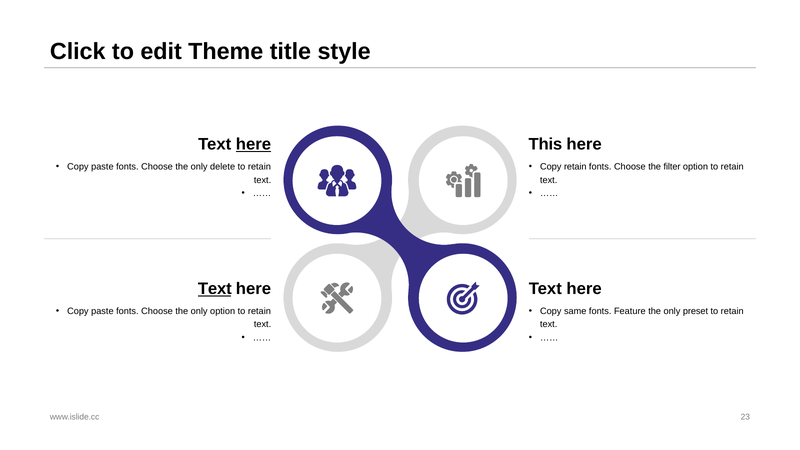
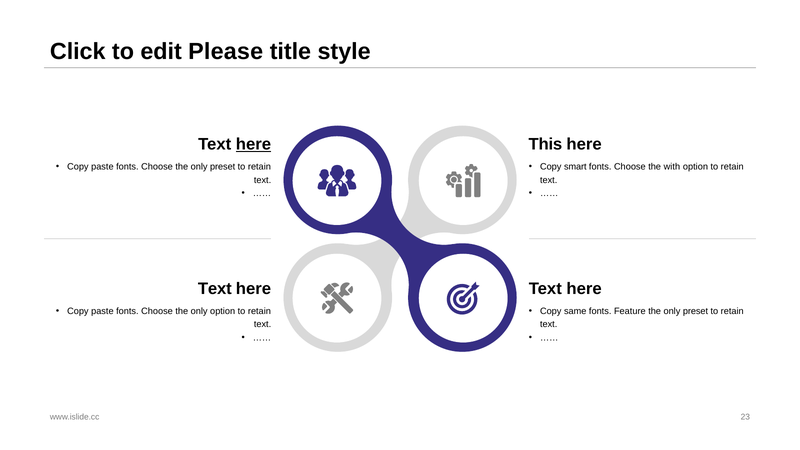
Theme: Theme -> Please
Choose the only delete: delete -> preset
Copy retain: retain -> smart
filter: filter -> with
Text at (215, 289) underline: present -> none
